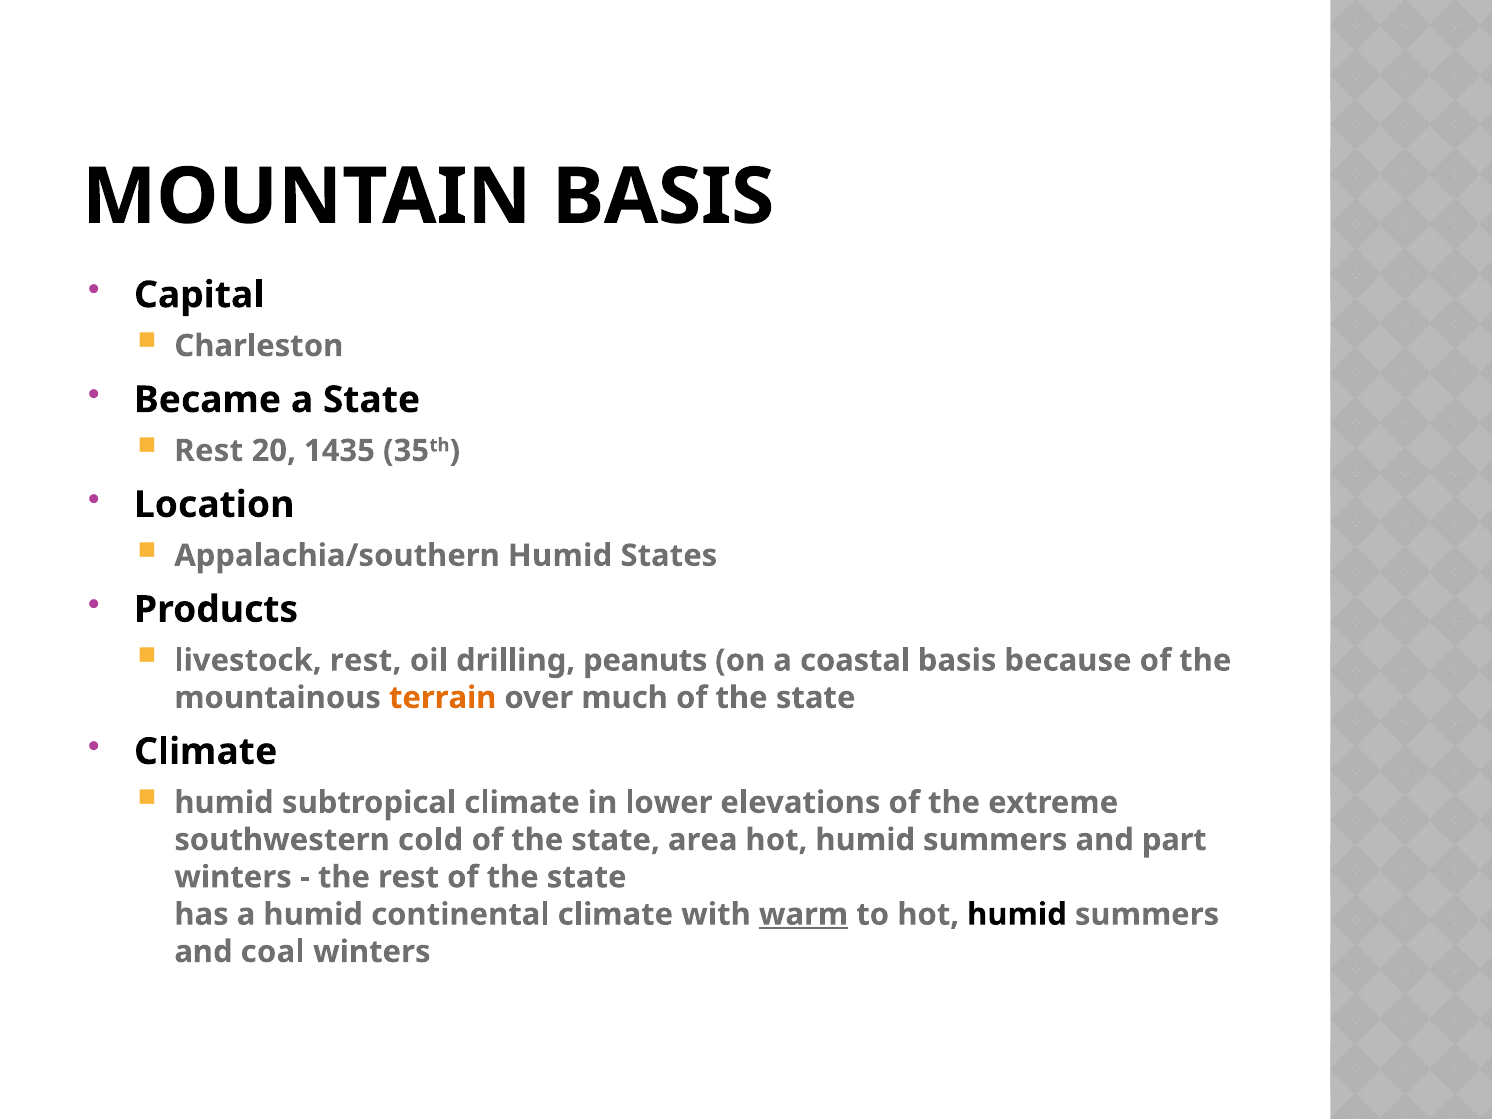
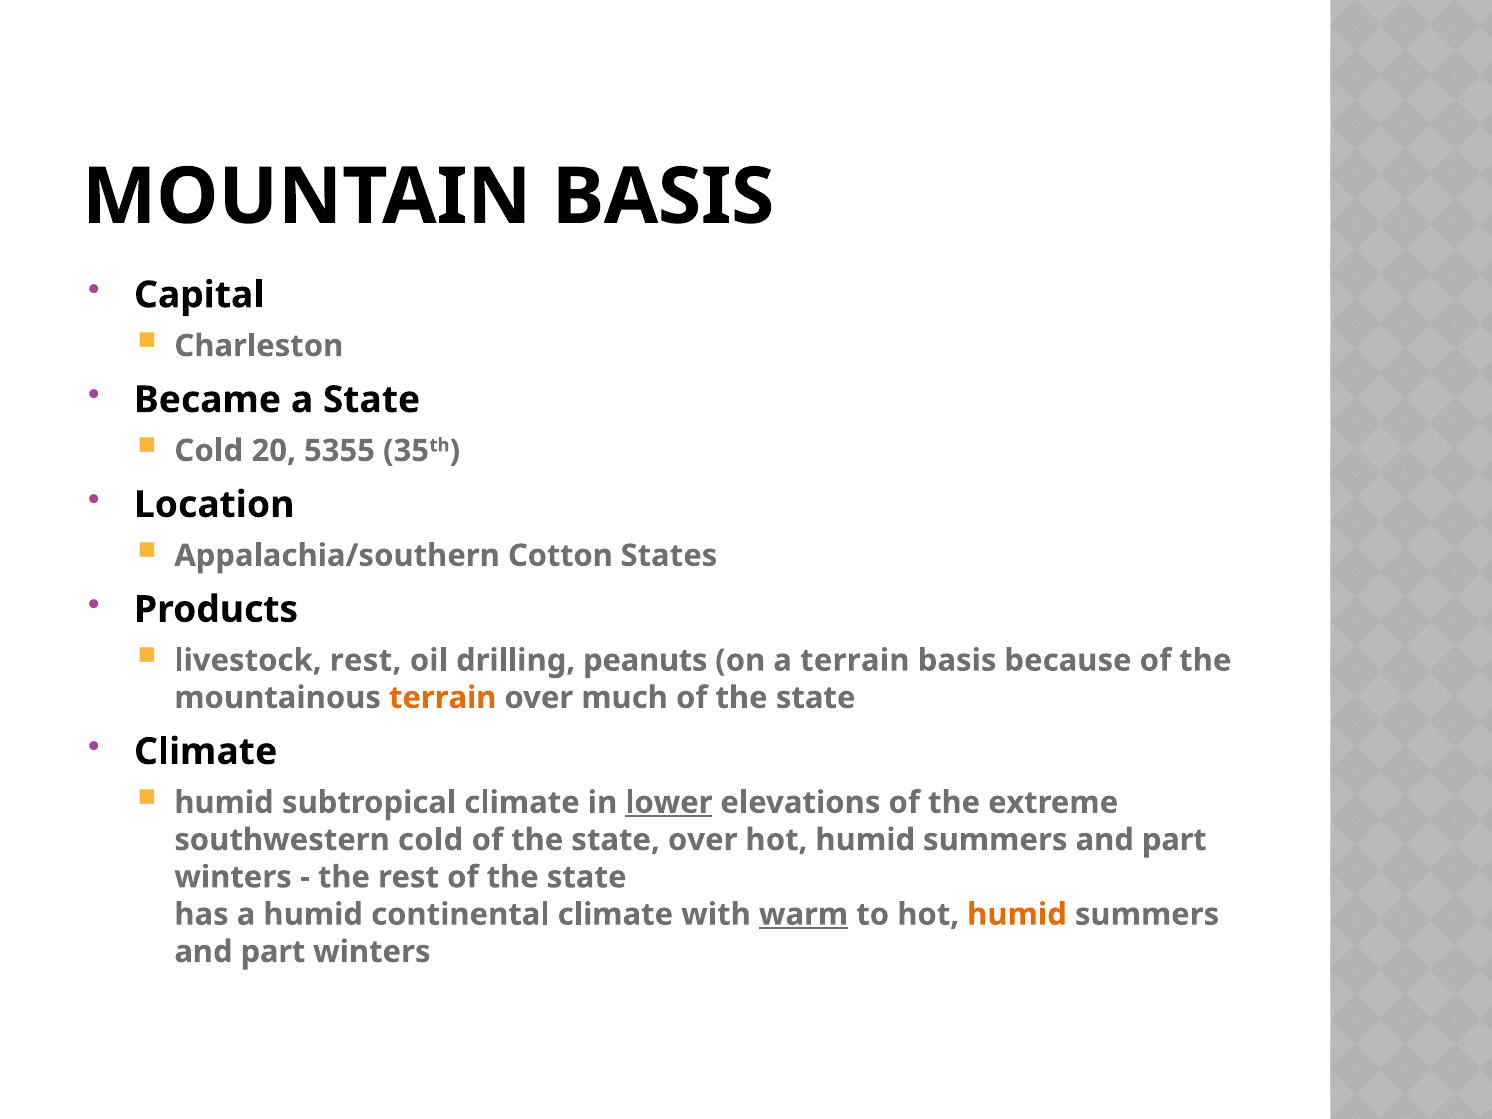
Rest at (209, 451): Rest -> Cold
1435: 1435 -> 5355
Appalachia/southern Humid: Humid -> Cotton
a coastal: coastal -> terrain
lower underline: none -> present
state area: area -> over
humid at (1017, 914) colour: black -> orange
coal at (273, 952): coal -> part
